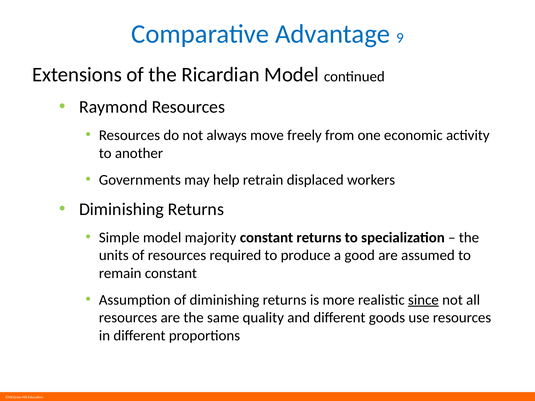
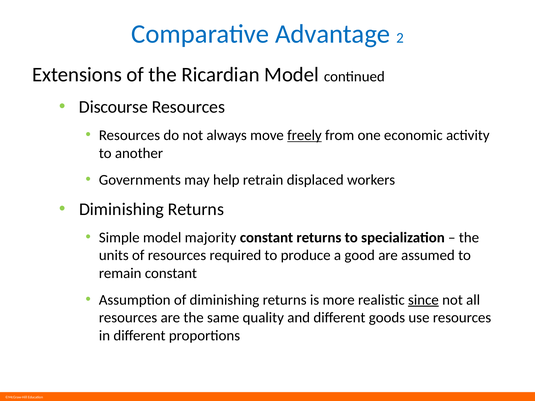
9: 9 -> 2
Raymond: Raymond -> Discourse
freely underline: none -> present
